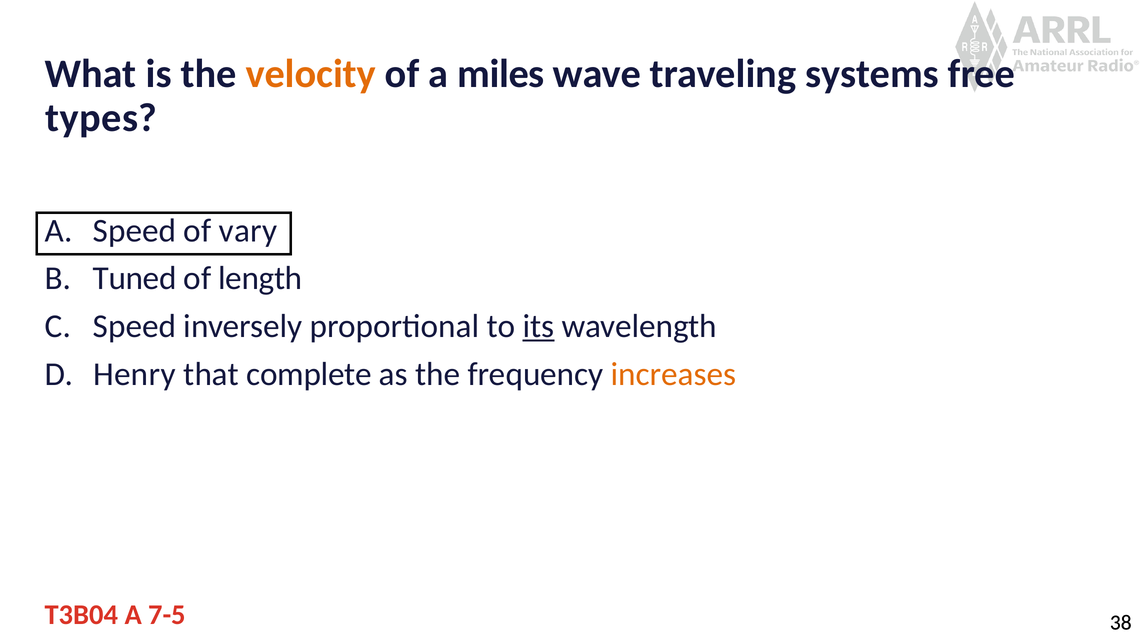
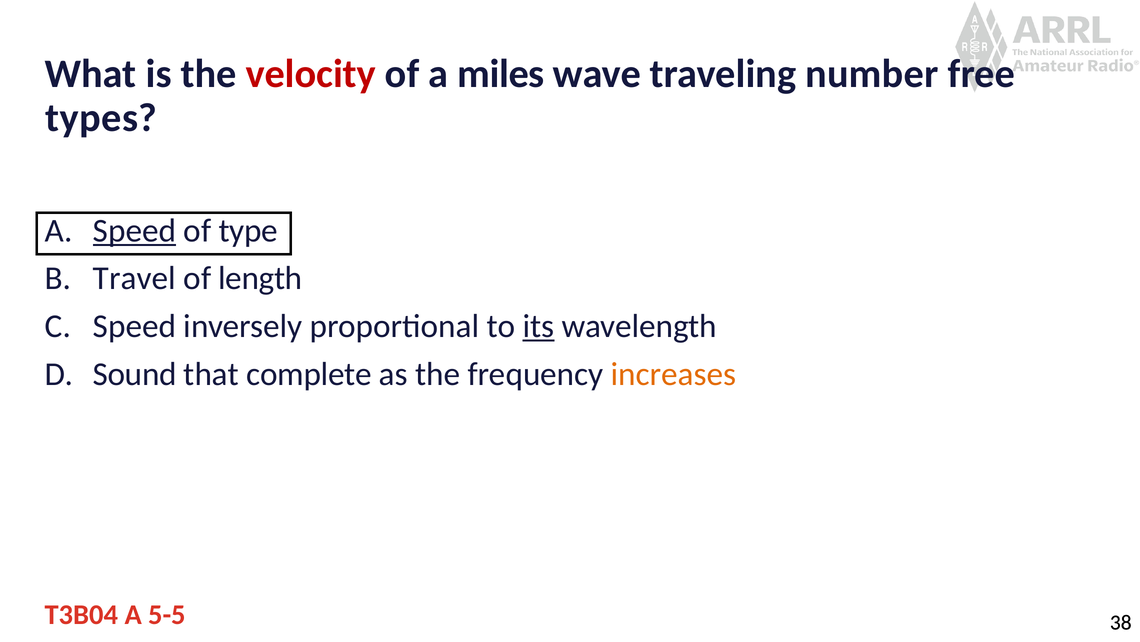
velocity colour: orange -> red
systems: systems -> number
Speed at (135, 230) underline: none -> present
vary: vary -> type
Tuned: Tuned -> Travel
Henry: Henry -> Sound
7-5: 7-5 -> 5-5
